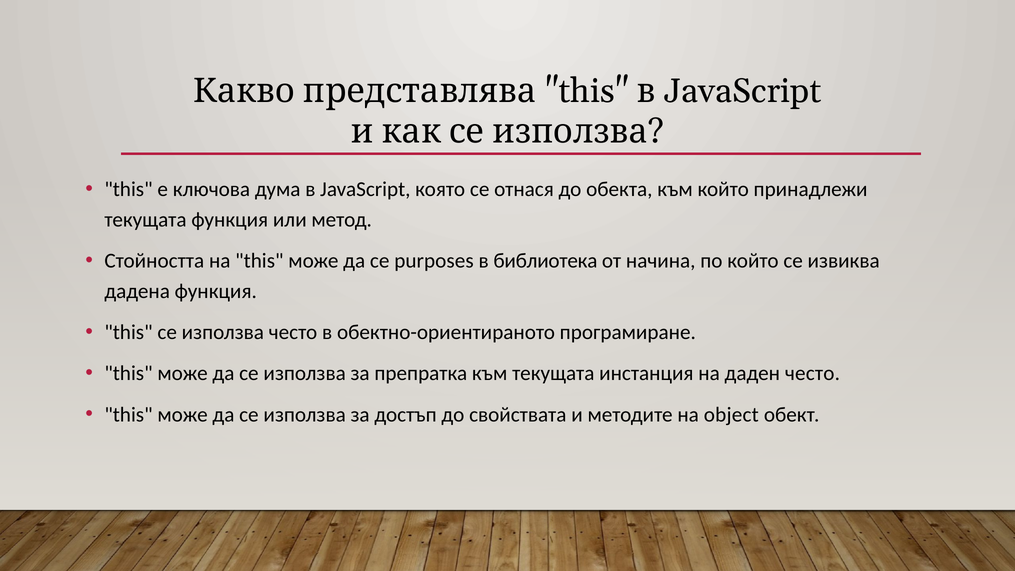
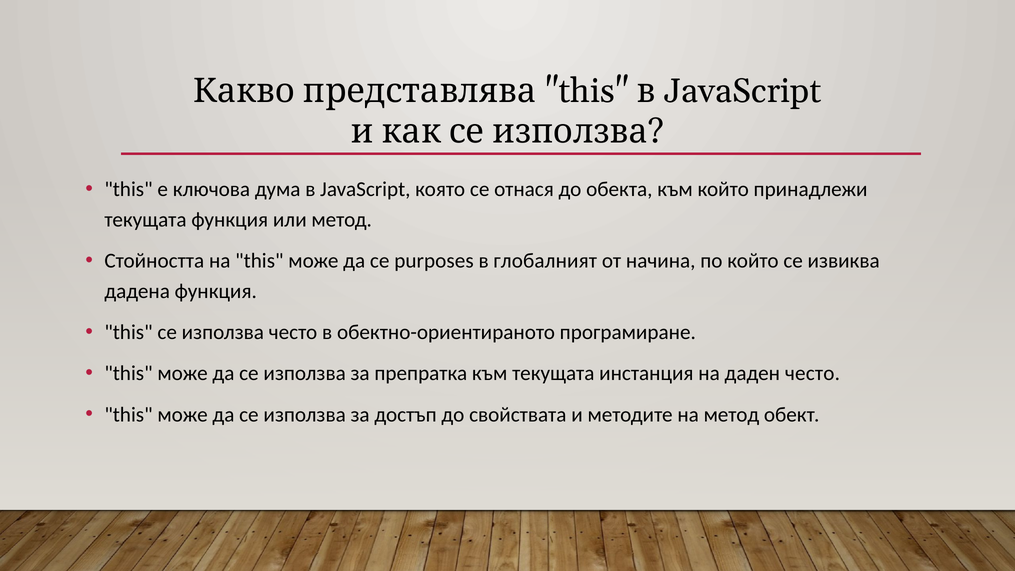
библиотека: библиотека -> глобалният
на object: object -> метод
